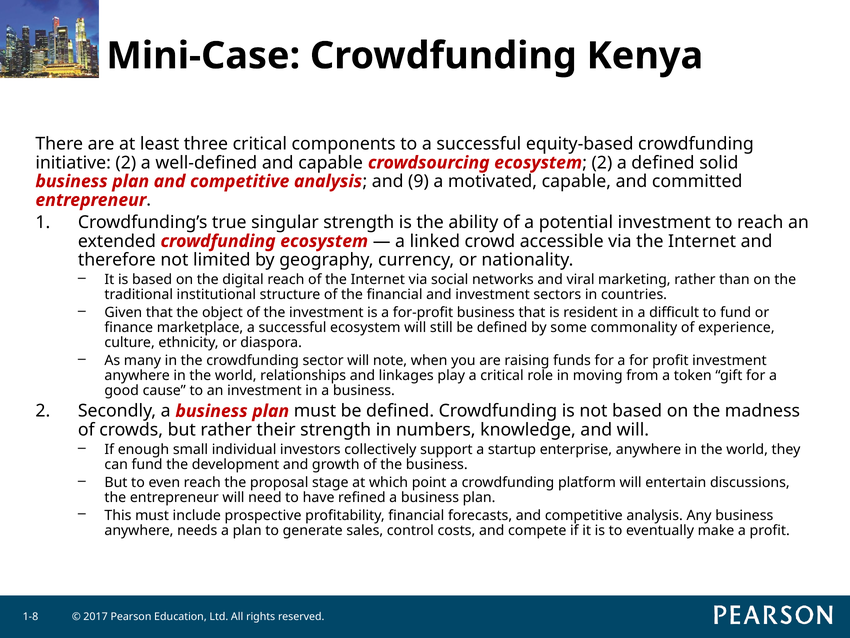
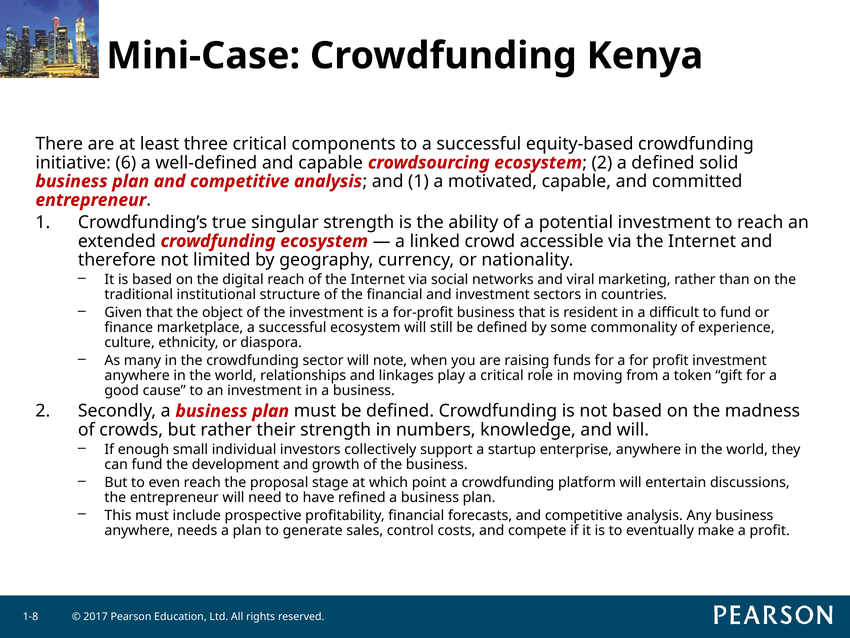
initiative 2: 2 -> 6
and 9: 9 -> 1
